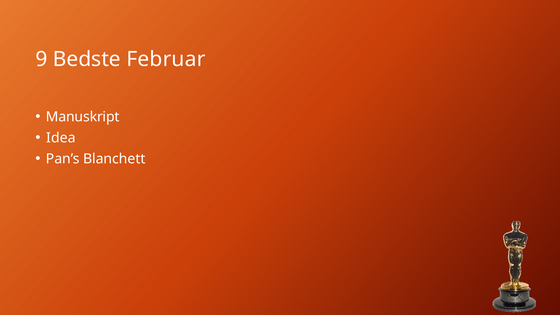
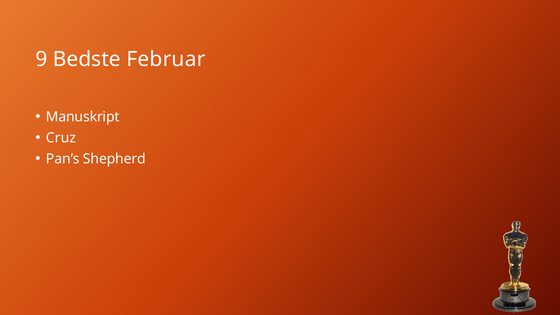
Idea: Idea -> Cruz
Blanchett: Blanchett -> Shepherd
